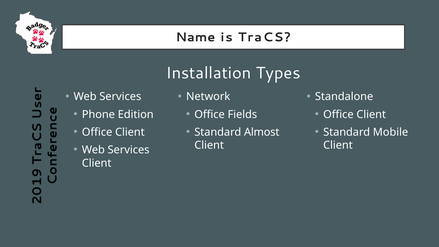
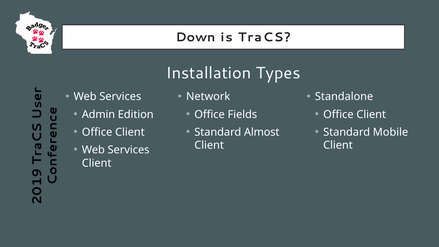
Name: Name -> Down
Phone: Phone -> Admin
